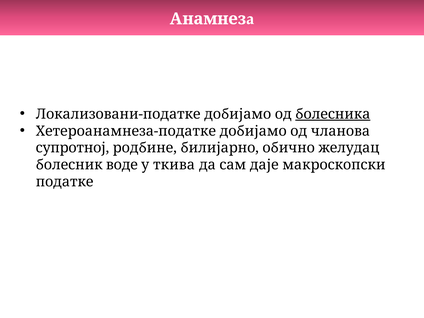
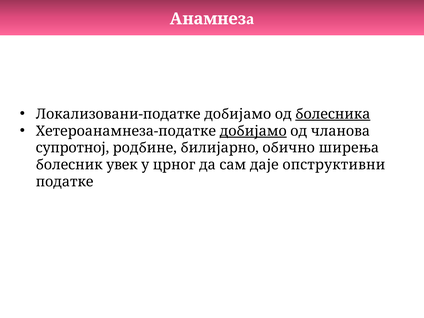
добијамо at (253, 131) underline: none -> present
желудац: желудац -> ширења
воде: воде -> увек
ткива: ткива -> црног
макроскопски: макроскопски -> опструктивни
